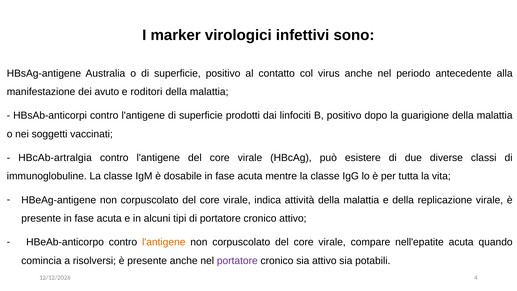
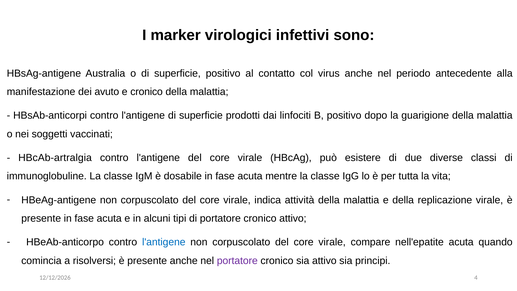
e roditori: roditori -> cronico
l'antigene at (164, 242) colour: orange -> blue
potabili: potabili -> principi
